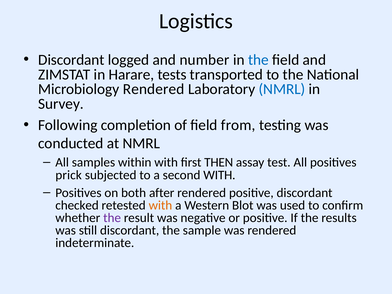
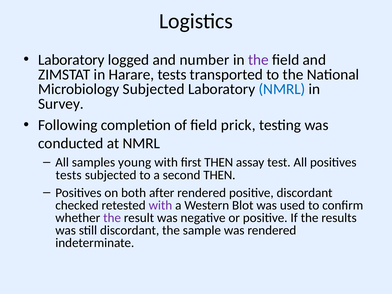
Discordant at (71, 60): Discordant -> Laboratory
the at (258, 60) colour: blue -> purple
Microbiology Rendered: Rendered -> Subjected
from: from -> prick
within: within -> young
prick at (69, 175): prick -> tests
second WITH: WITH -> THEN
with at (160, 205) colour: orange -> purple
